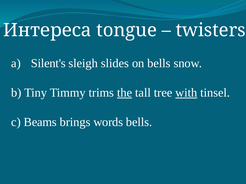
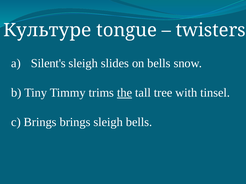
Интереса: Интереса -> Культуре
with underline: present -> none
c Beams: Beams -> Brings
brings words: words -> sleigh
